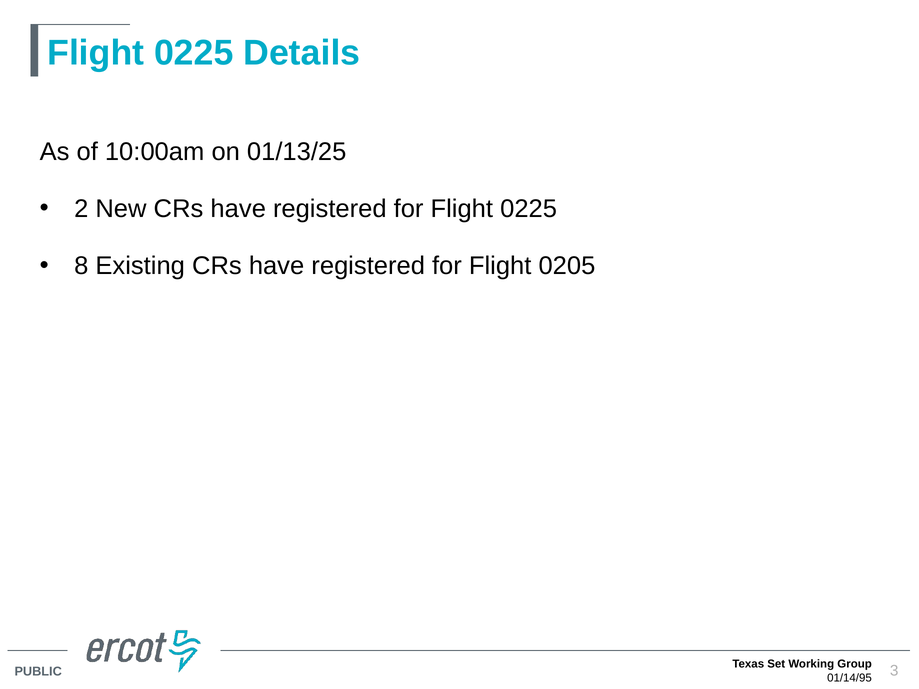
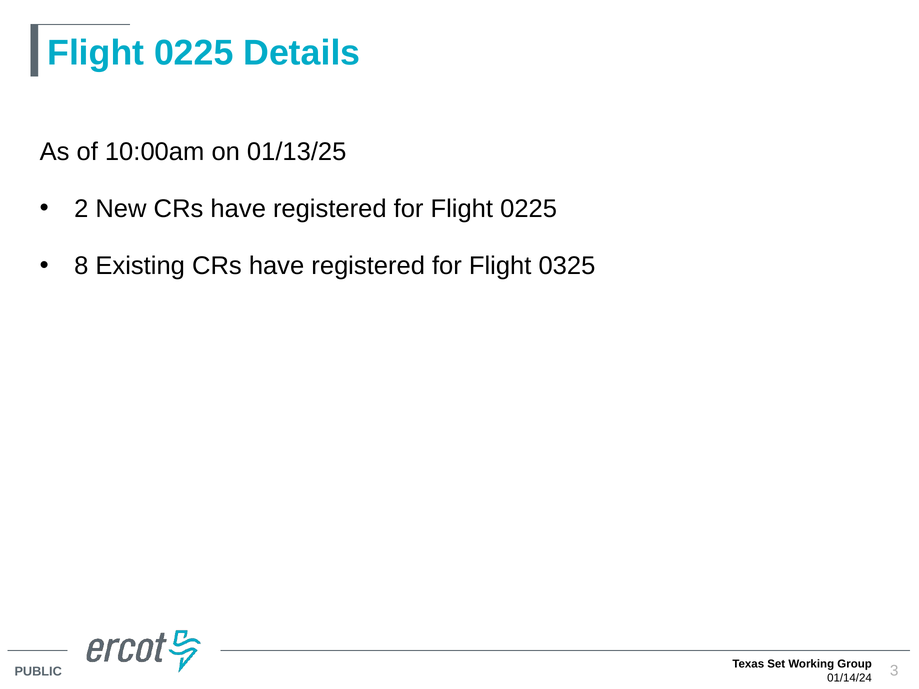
0205: 0205 -> 0325
01/14/95: 01/14/95 -> 01/14/24
